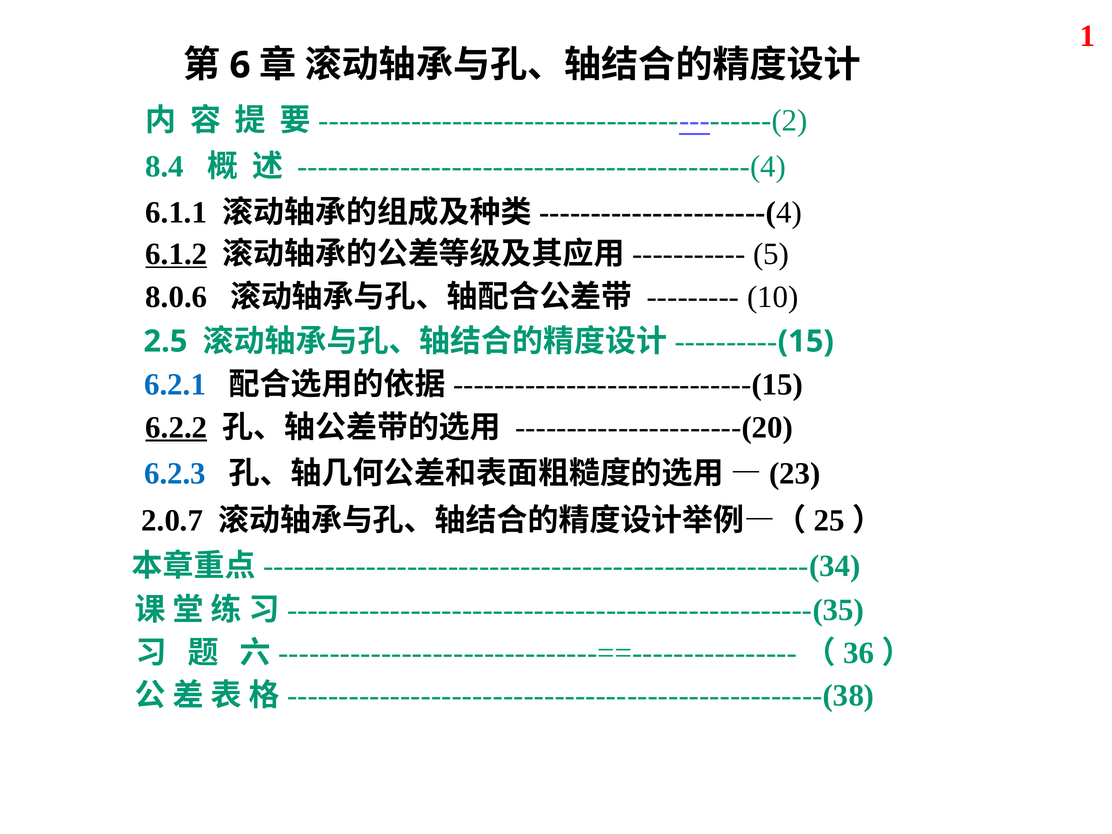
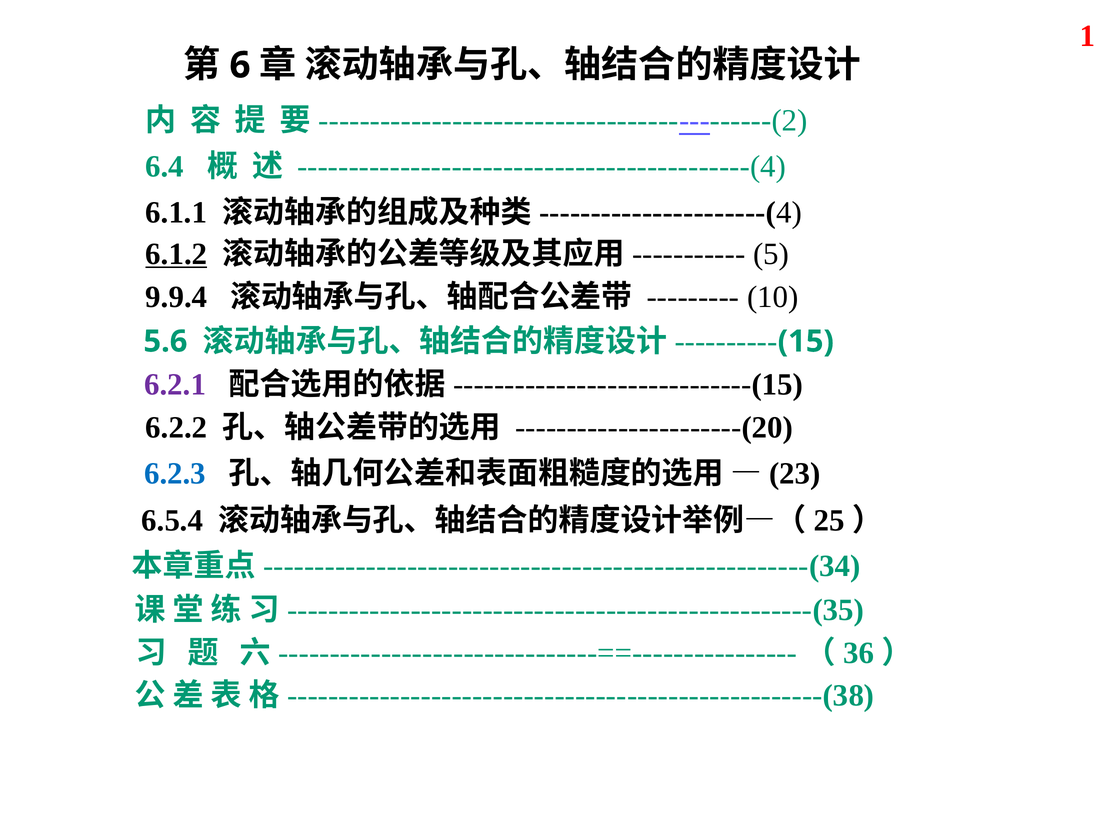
8.4: 8.4 -> 6.4
8.0.6: 8.0.6 -> 9.9.4
2.5: 2.5 -> 5.6
6.2.1 colour: blue -> purple
6.2.2 underline: present -> none
2.0.7: 2.0.7 -> 6.5.4
